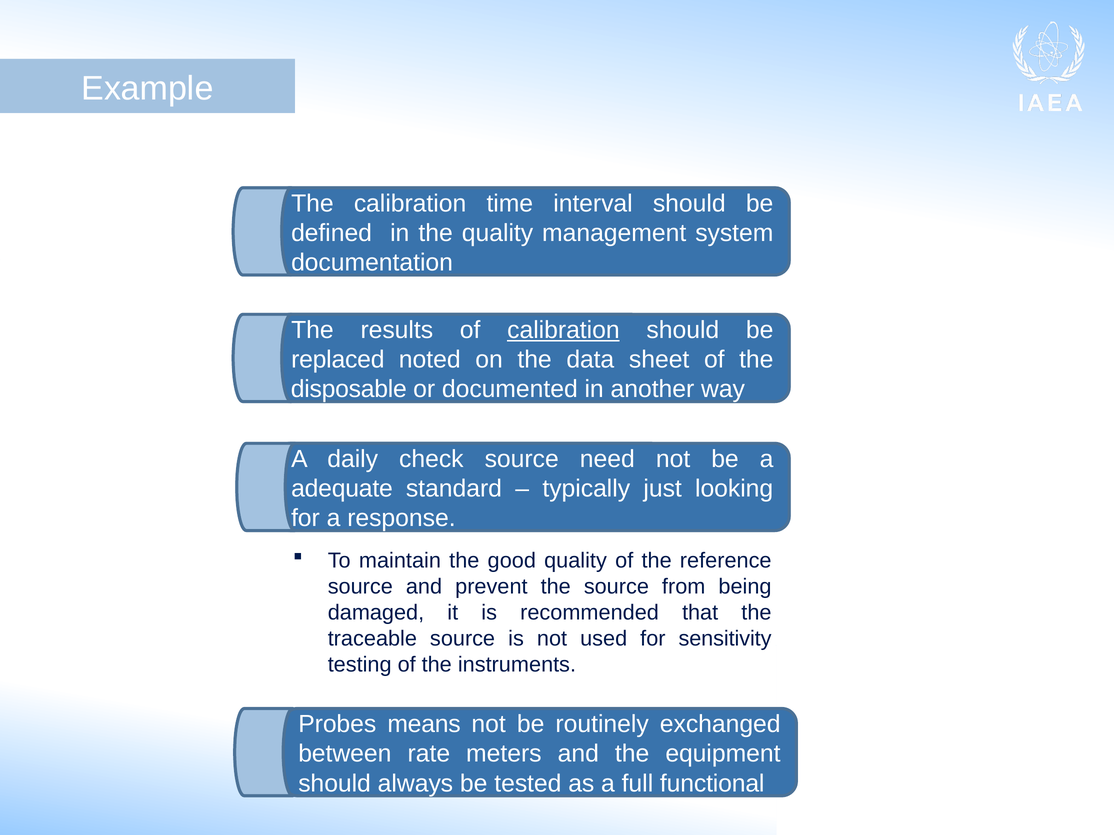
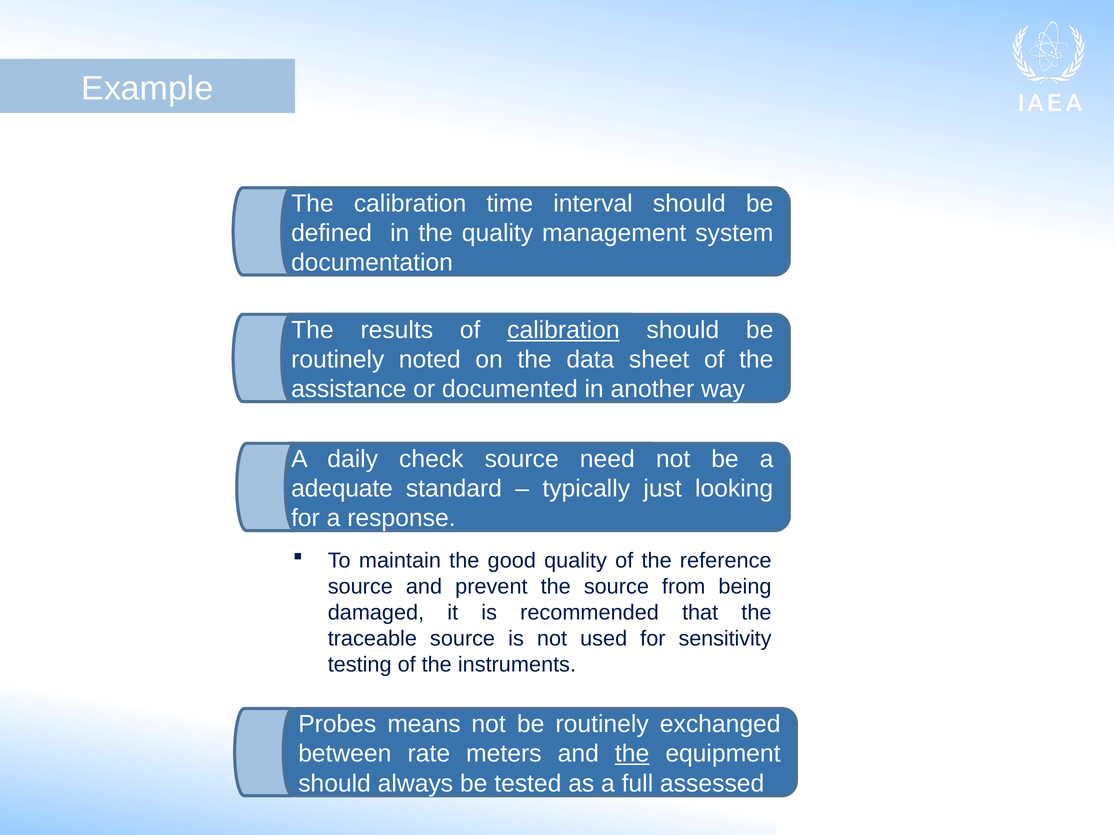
replaced at (338, 360): replaced -> routinely
disposable: disposable -> assistance
the at (632, 754) underline: none -> present
functional: functional -> assessed
